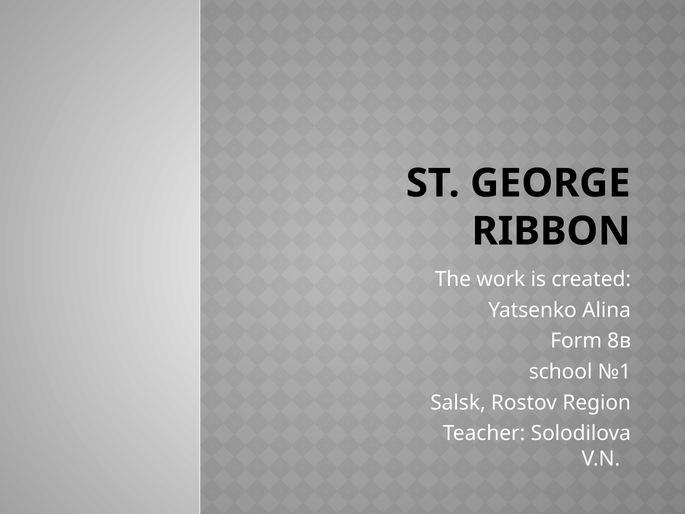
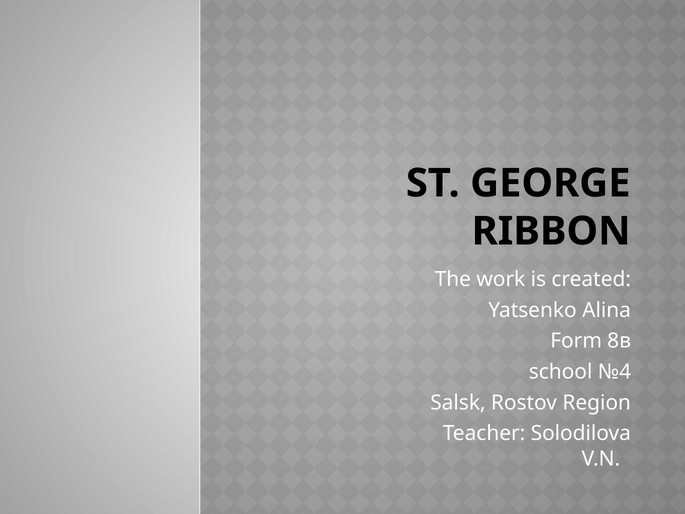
№1: №1 -> №4
